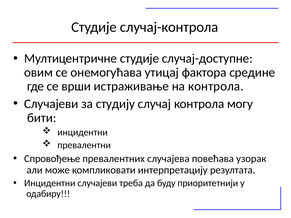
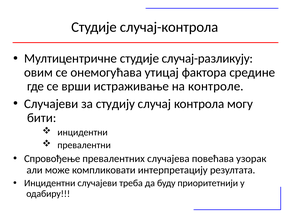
случај-доступне: случај-доступне -> случај-разликују
на контрола: контрола -> контроле
